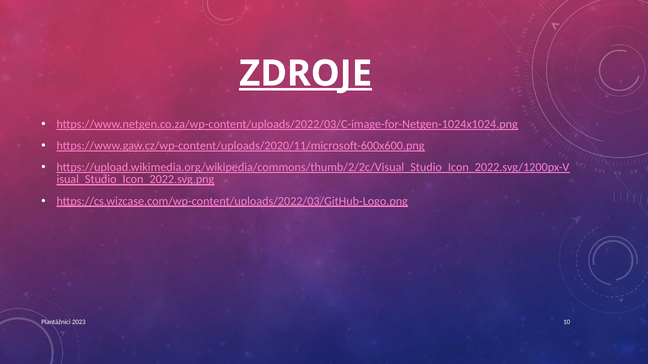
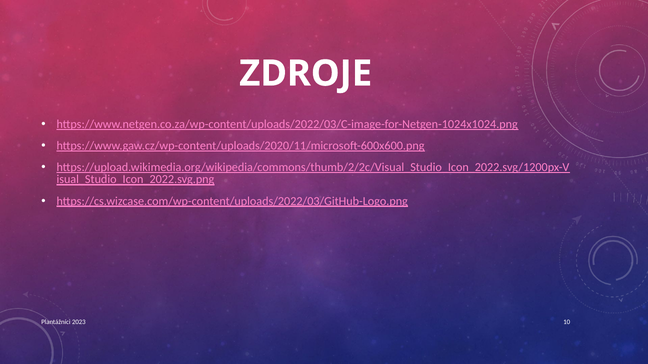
ZDROJE underline: present -> none
